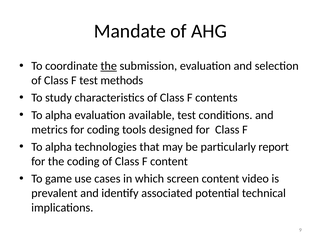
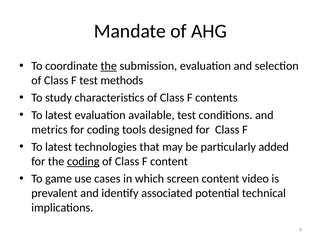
alpha at (59, 115): alpha -> latest
alpha at (59, 147): alpha -> latest
report: report -> added
coding at (83, 161) underline: none -> present
